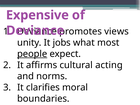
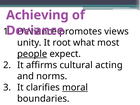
Expensive: Expensive -> Achieving
jobs: jobs -> root
moral underline: none -> present
